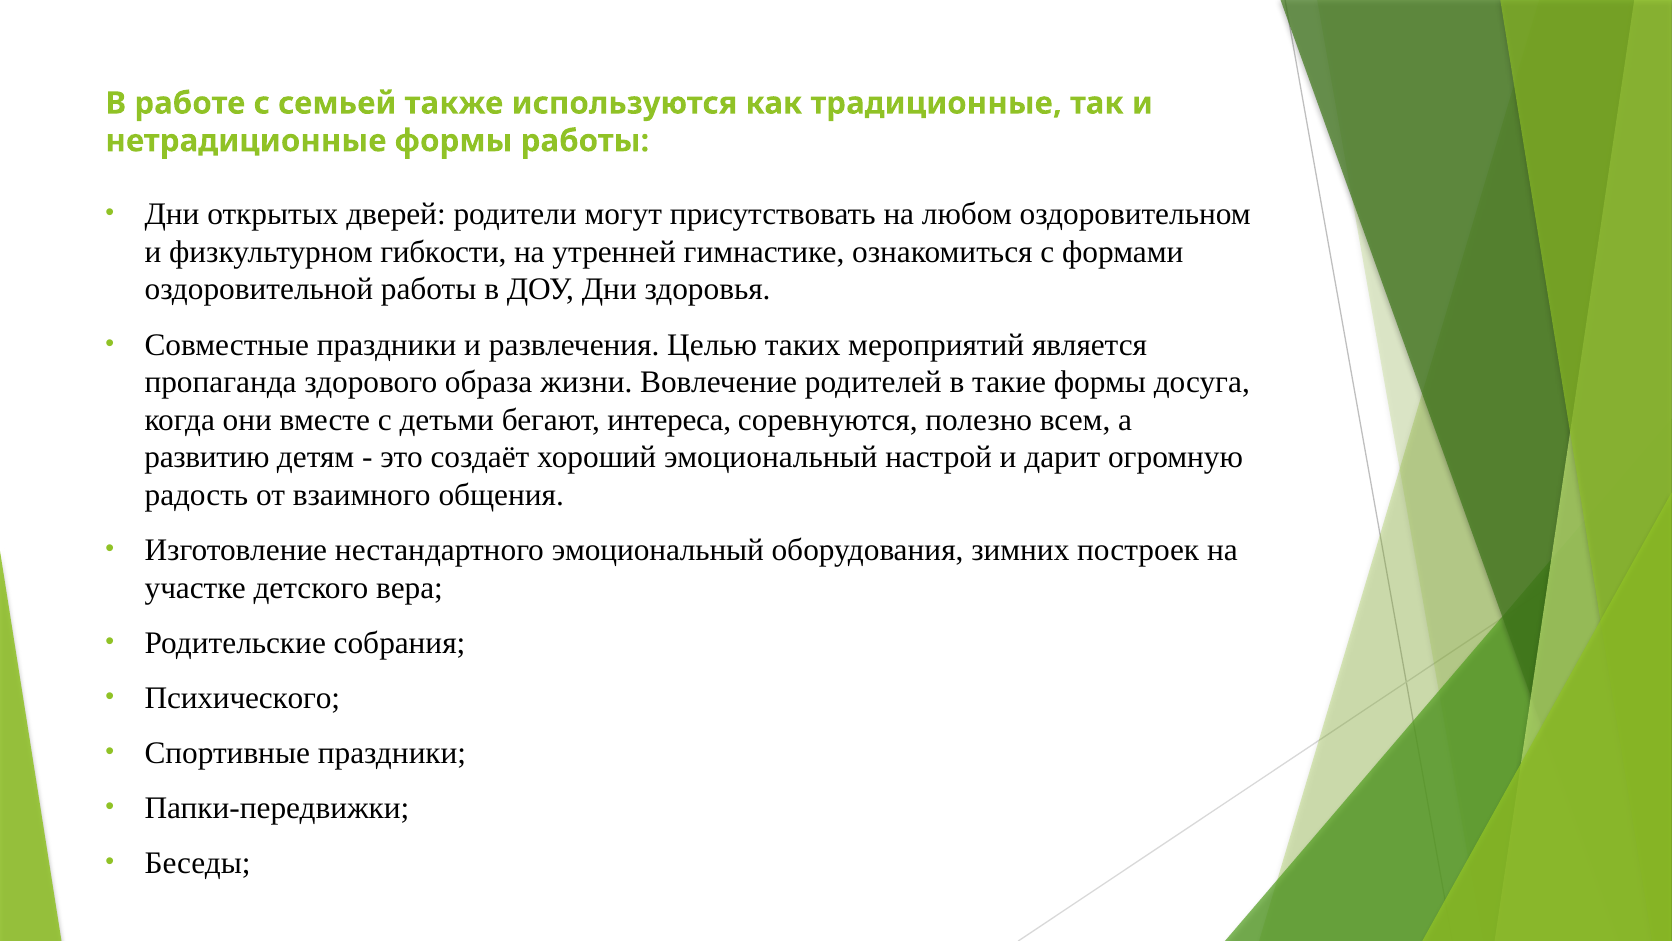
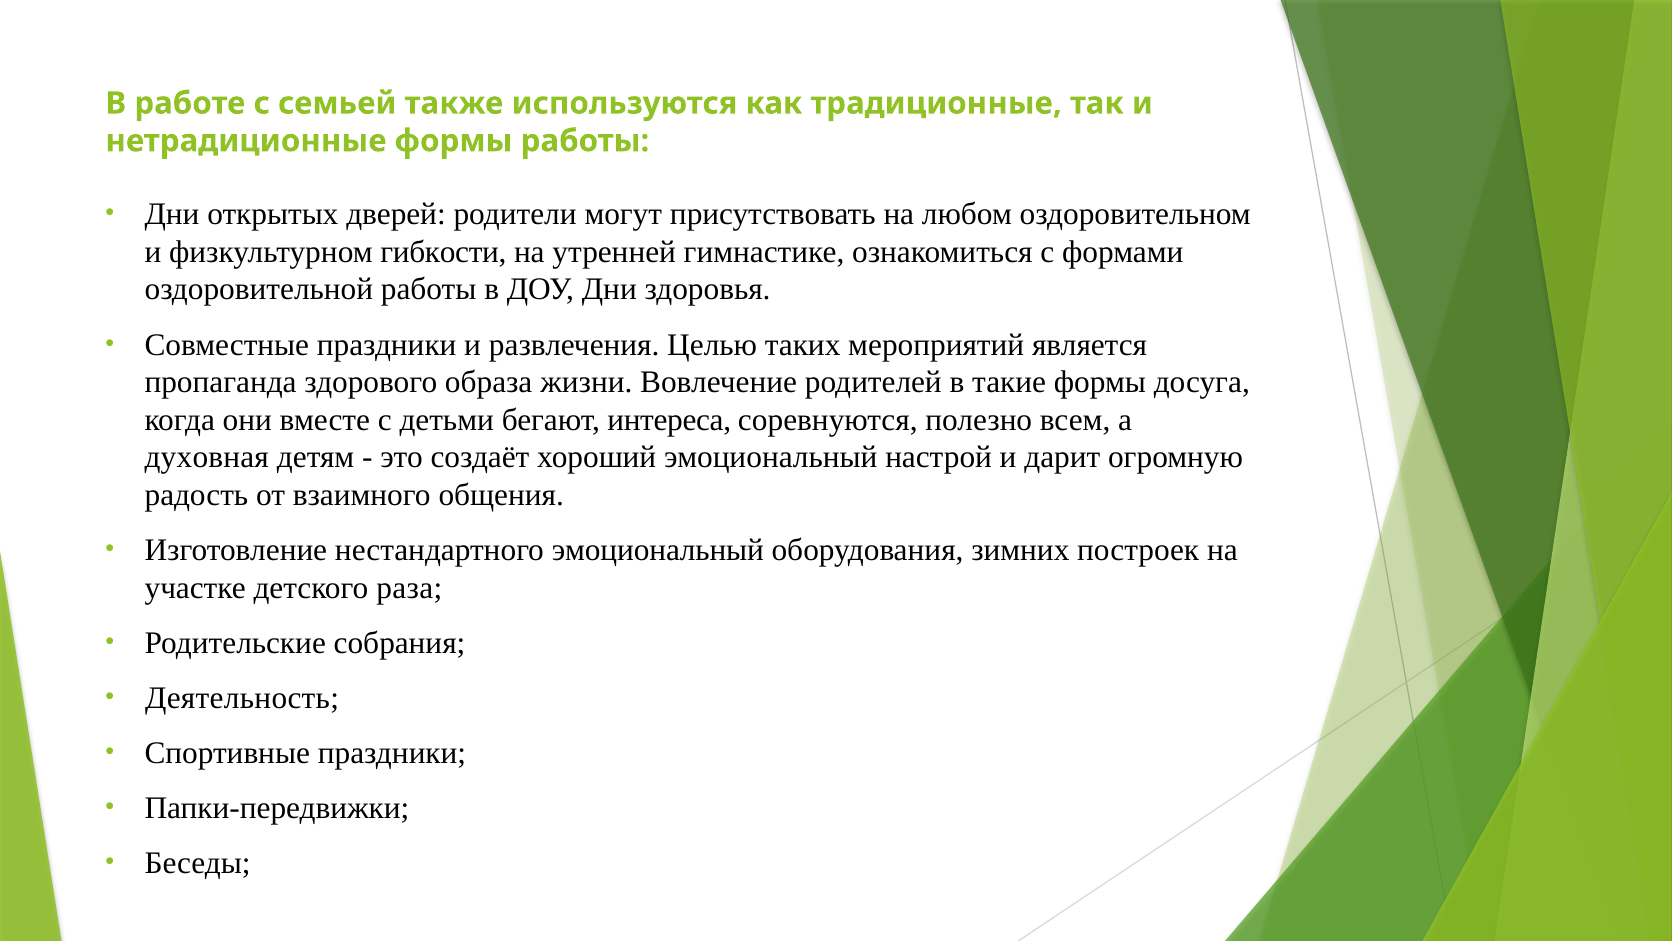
развитию: развитию -> духовная
вера: вера -> раза
Психического: Психического -> Деятельность
